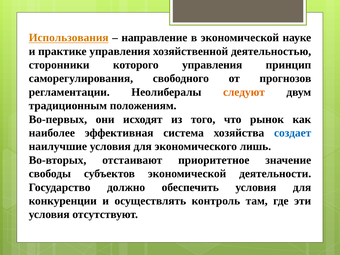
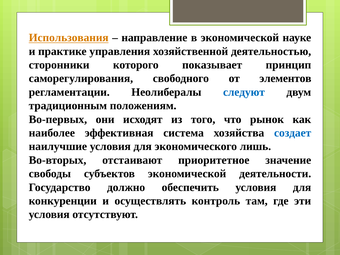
которого управления: управления -> показывает
прогнозов: прогнозов -> элементов
следуют colour: orange -> blue
